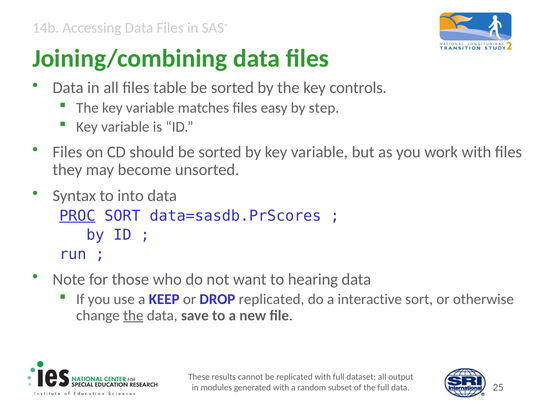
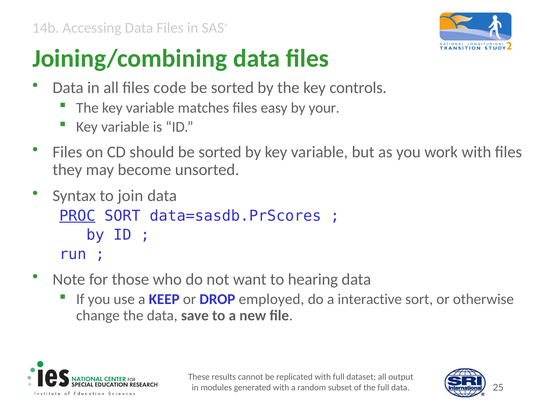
table: table -> code
step: step -> your
into: into -> join
DROP replicated: replicated -> employed
the at (133, 316) underline: present -> none
